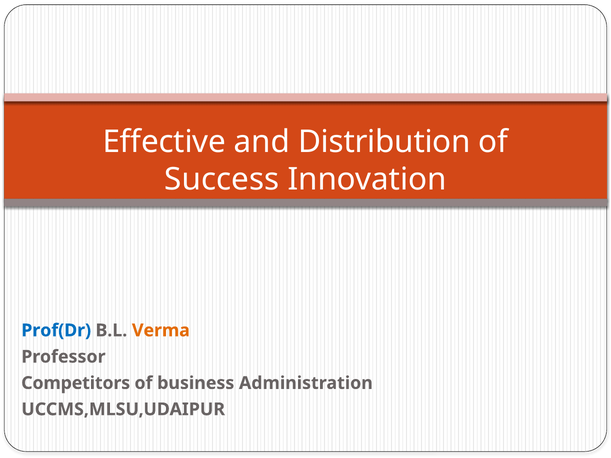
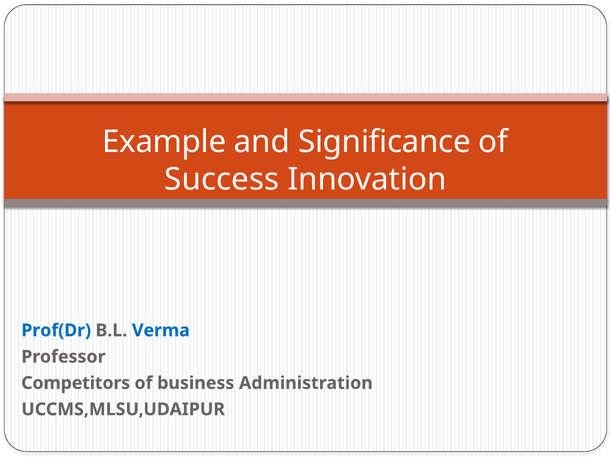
Effective: Effective -> Example
Distribution: Distribution -> Significance
Verma colour: orange -> blue
